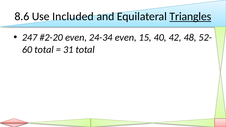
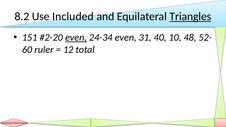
8.6: 8.6 -> 8.2
247: 247 -> 151
even at (76, 38) underline: none -> present
15: 15 -> 31
42: 42 -> 10
total at (44, 50): total -> ruler
31: 31 -> 12
